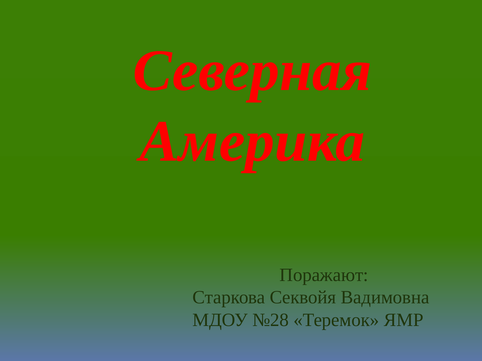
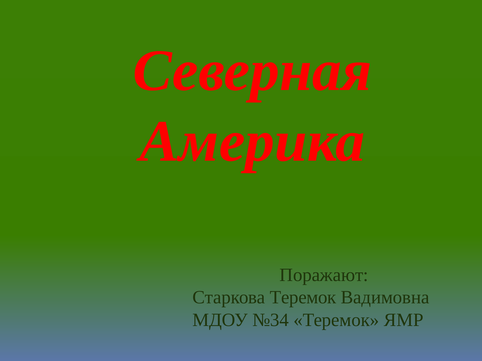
Старкова Секвойя: Секвойя -> Теремок
№28: №28 -> №34
